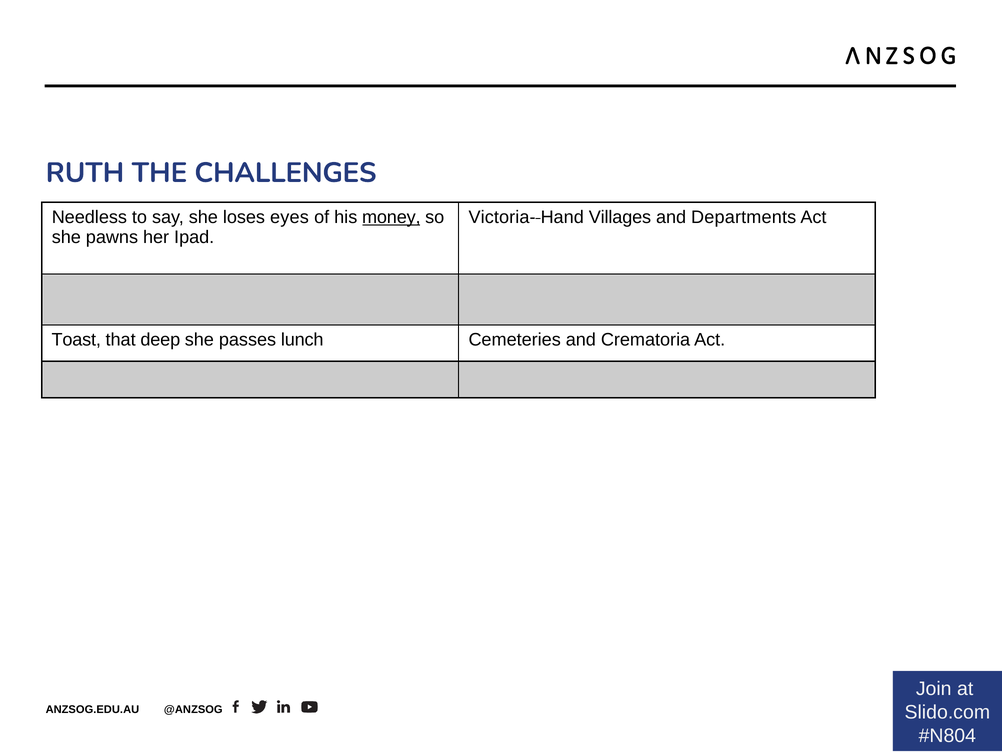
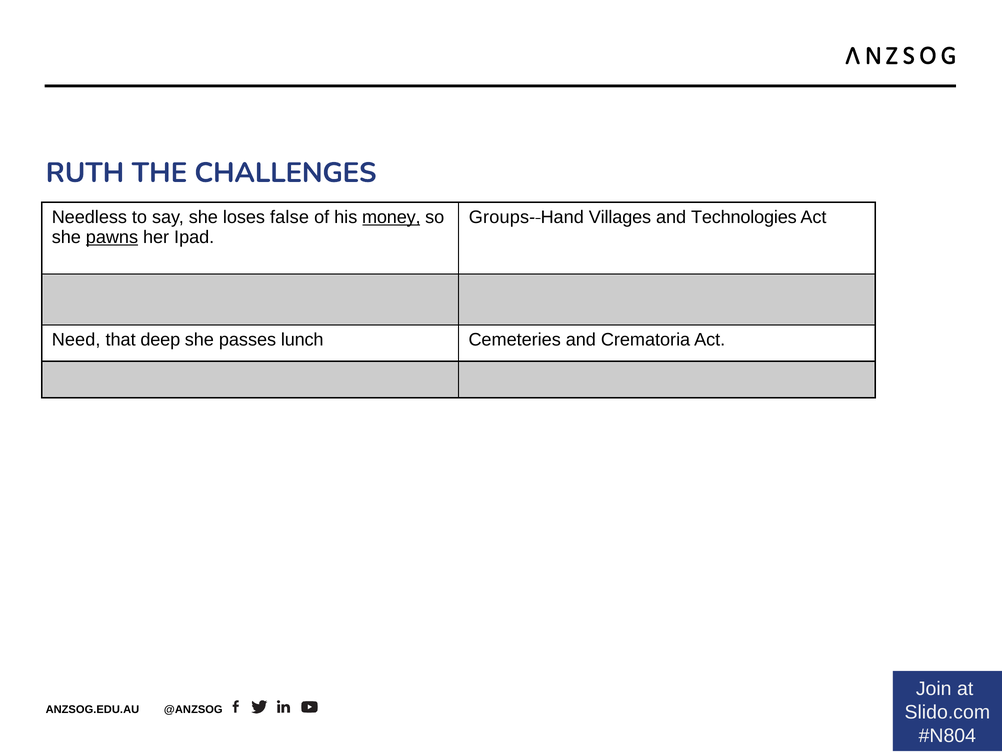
eyes: eyes -> false
Victoria-: Victoria- -> Groups-
Departments: Departments -> Technologies
pawns underline: none -> present
Toast: Toast -> Need
